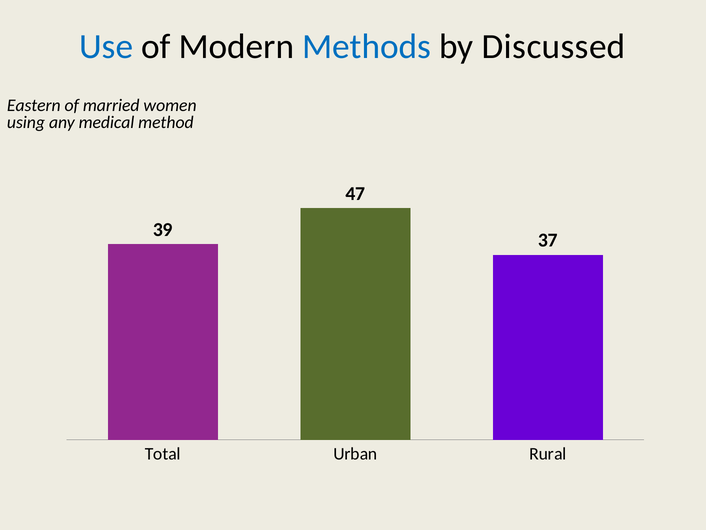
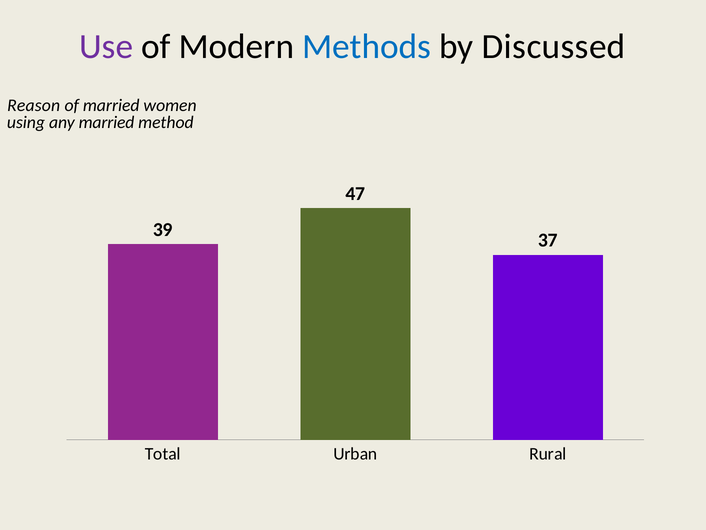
Use colour: blue -> purple
Eastern: Eastern -> Reason
any medical: medical -> married
